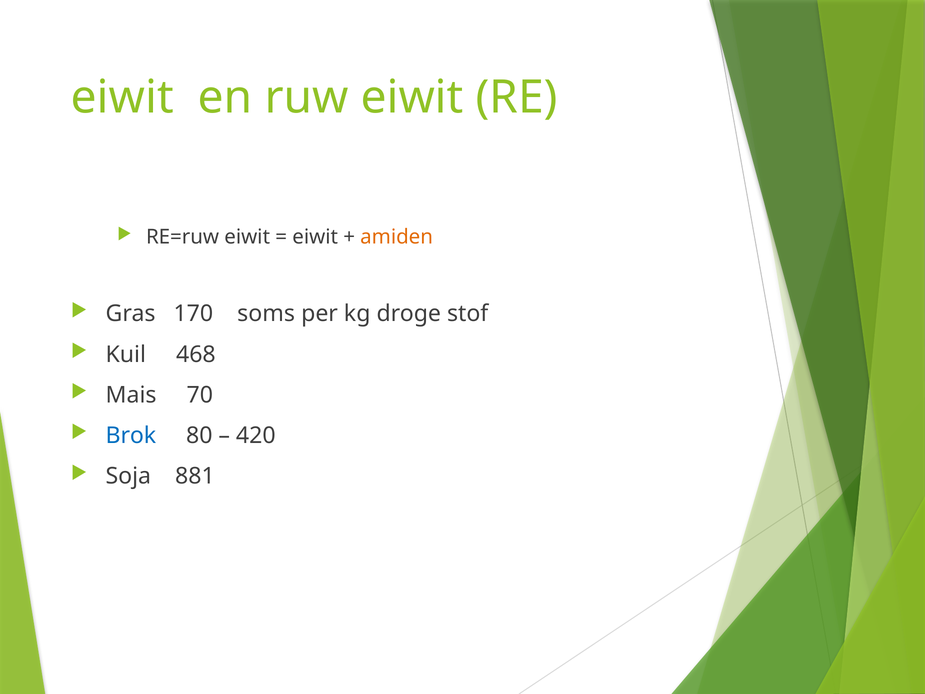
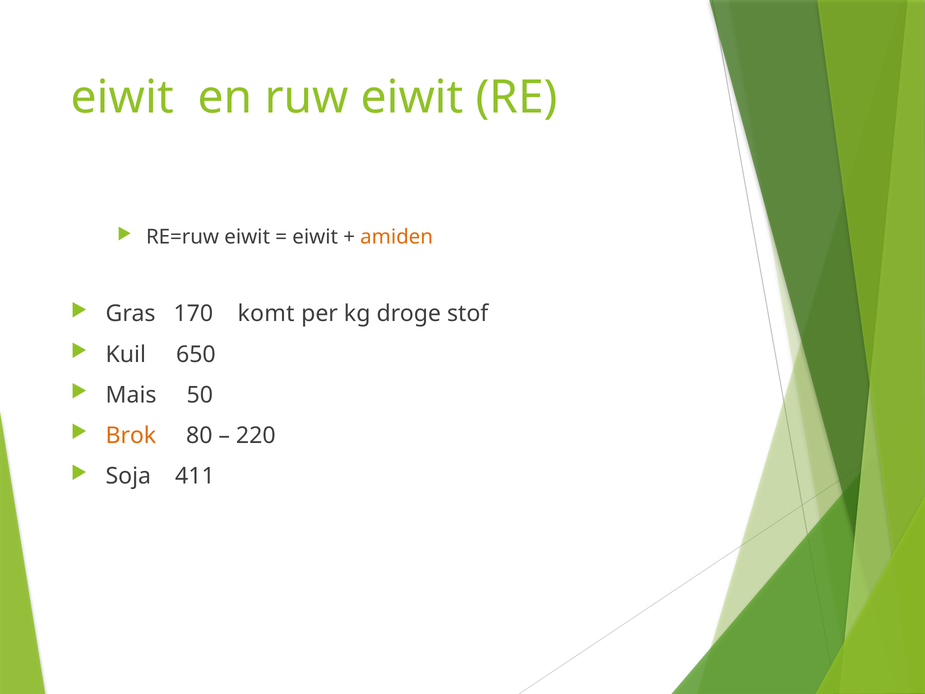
soms: soms -> komt
468: 468 -> 650
70: 70 -> 50
Brok colour: blue -> orange
420: 420 -> 220
881: 881 -> 411
